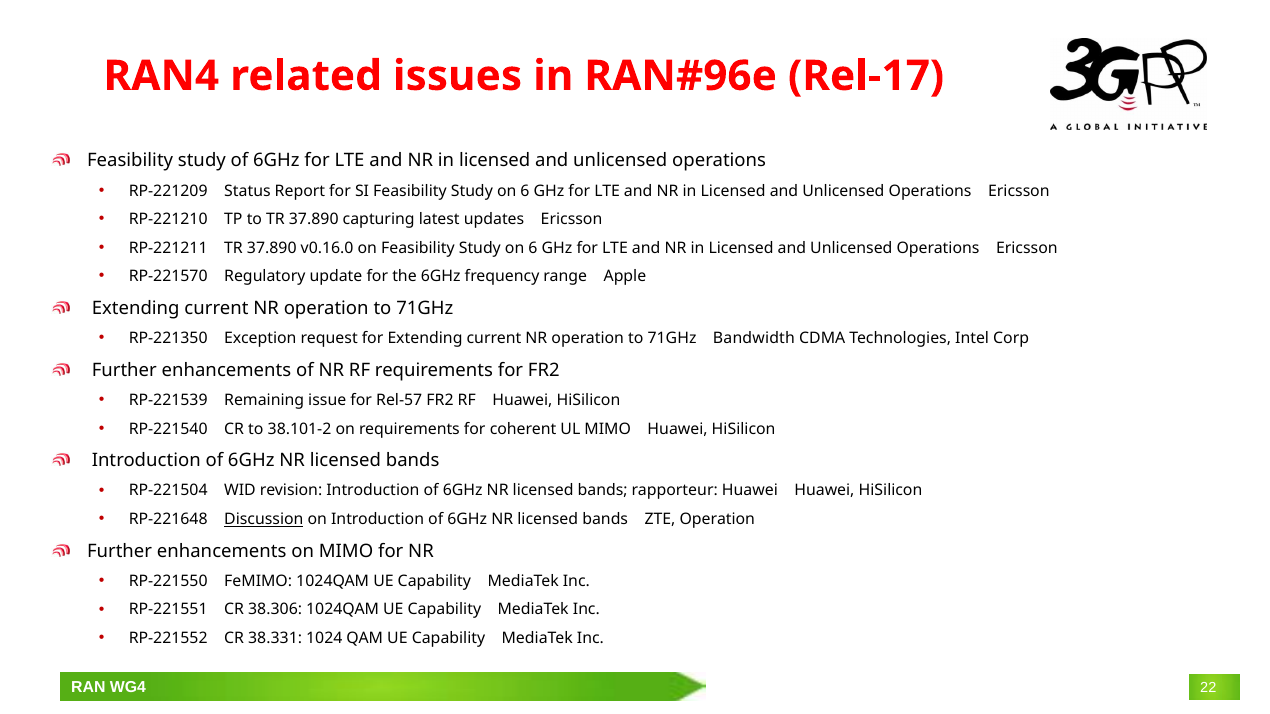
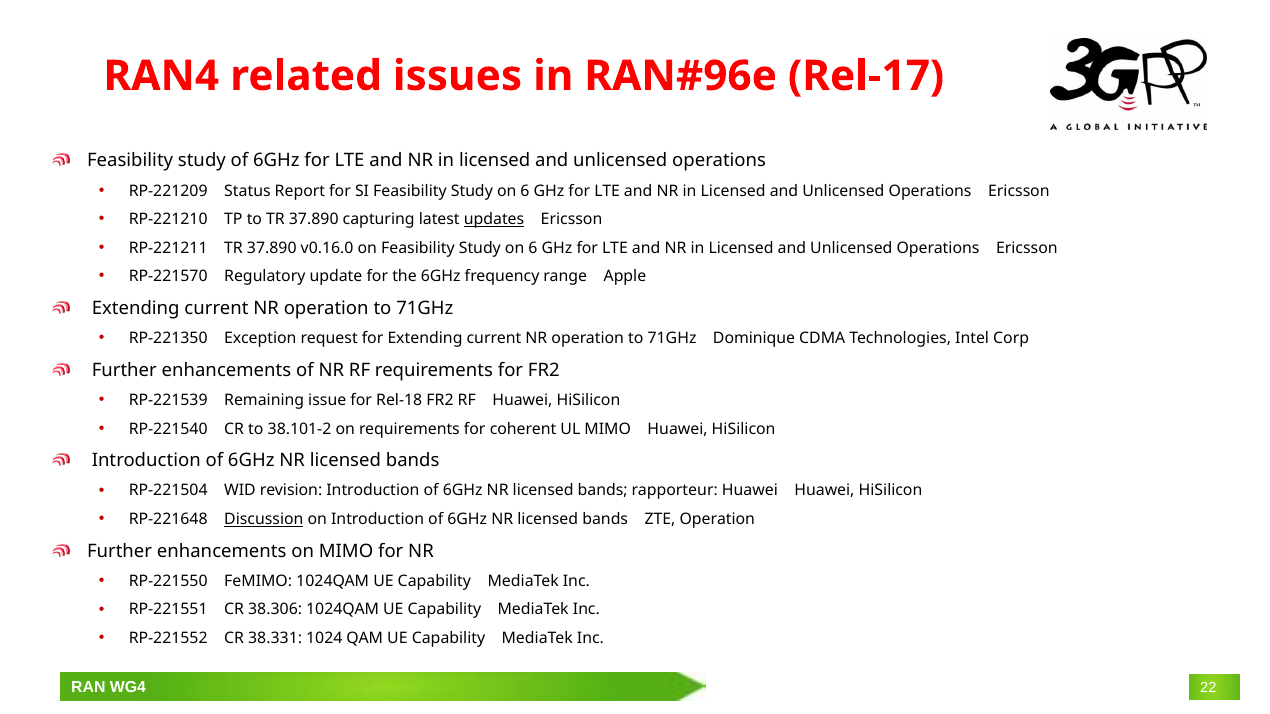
updates underline: none -> present
Bandwidth: Bandwidth -> Dominique
Rel-57: Rel-57 -> Rel-18
